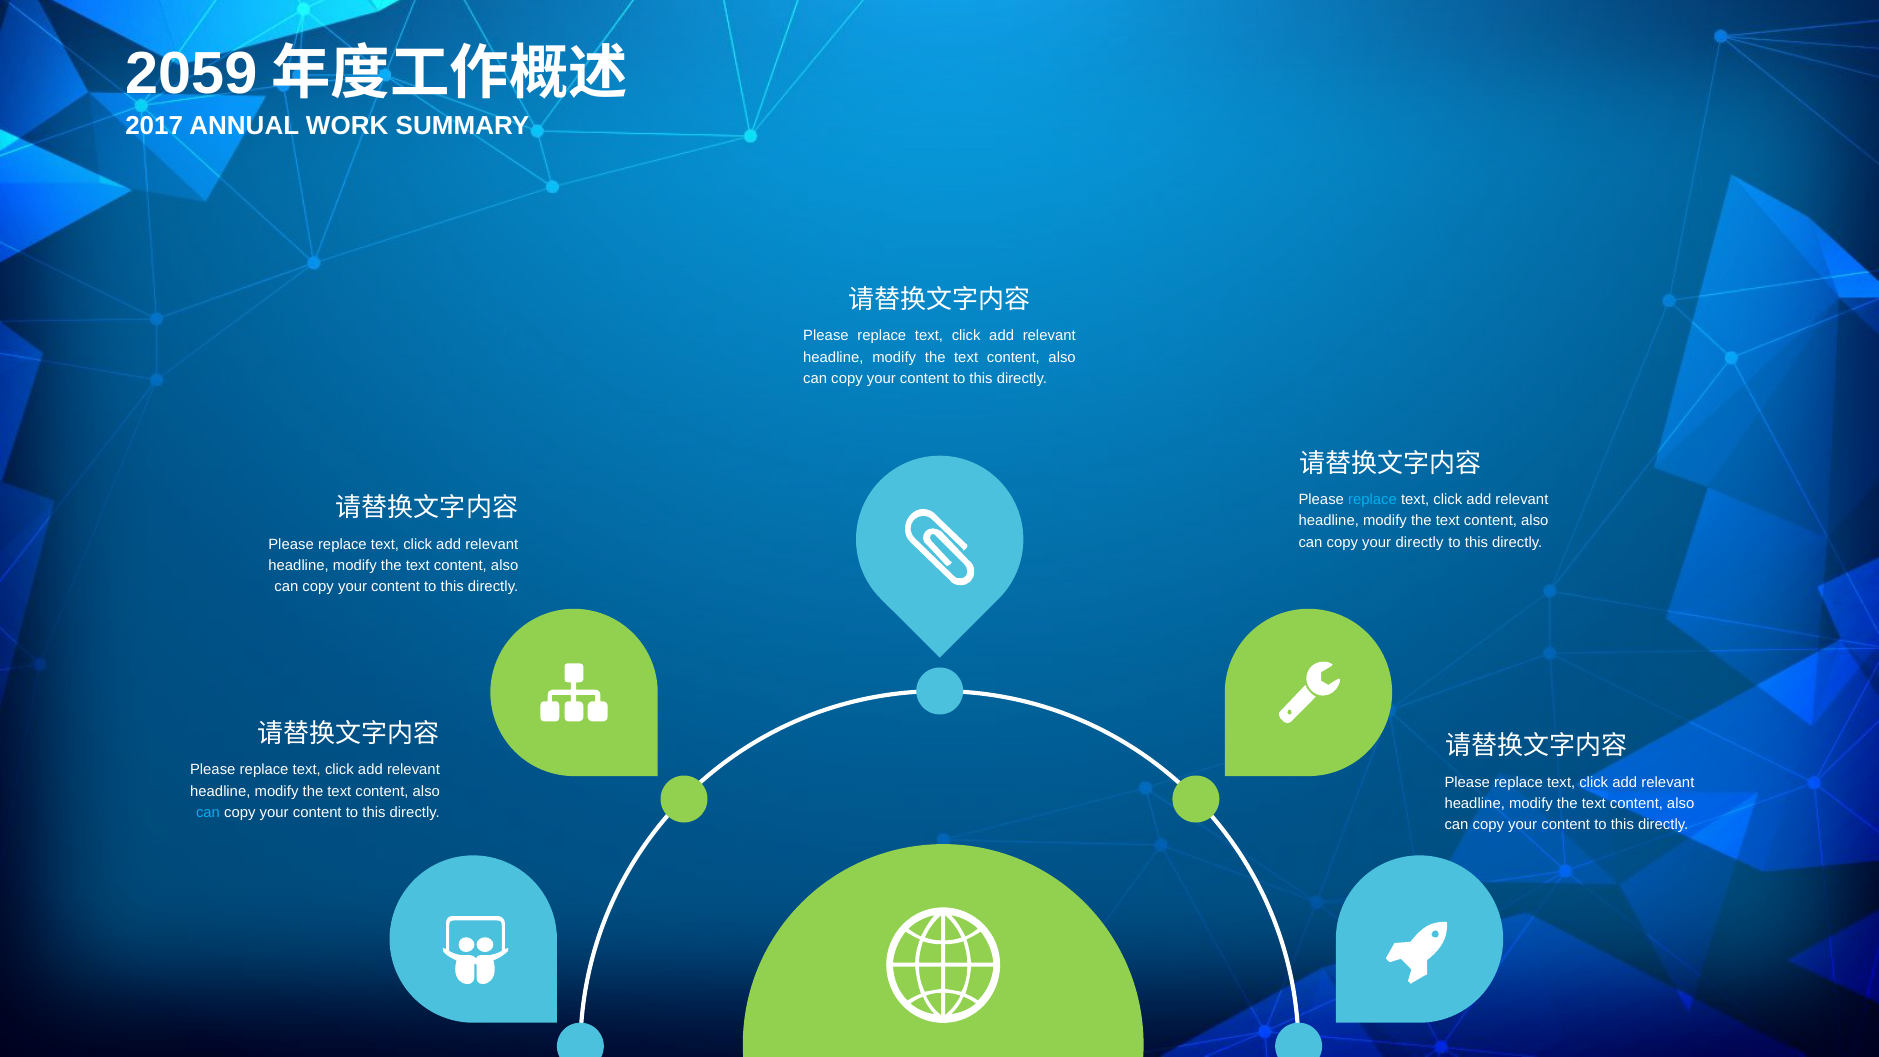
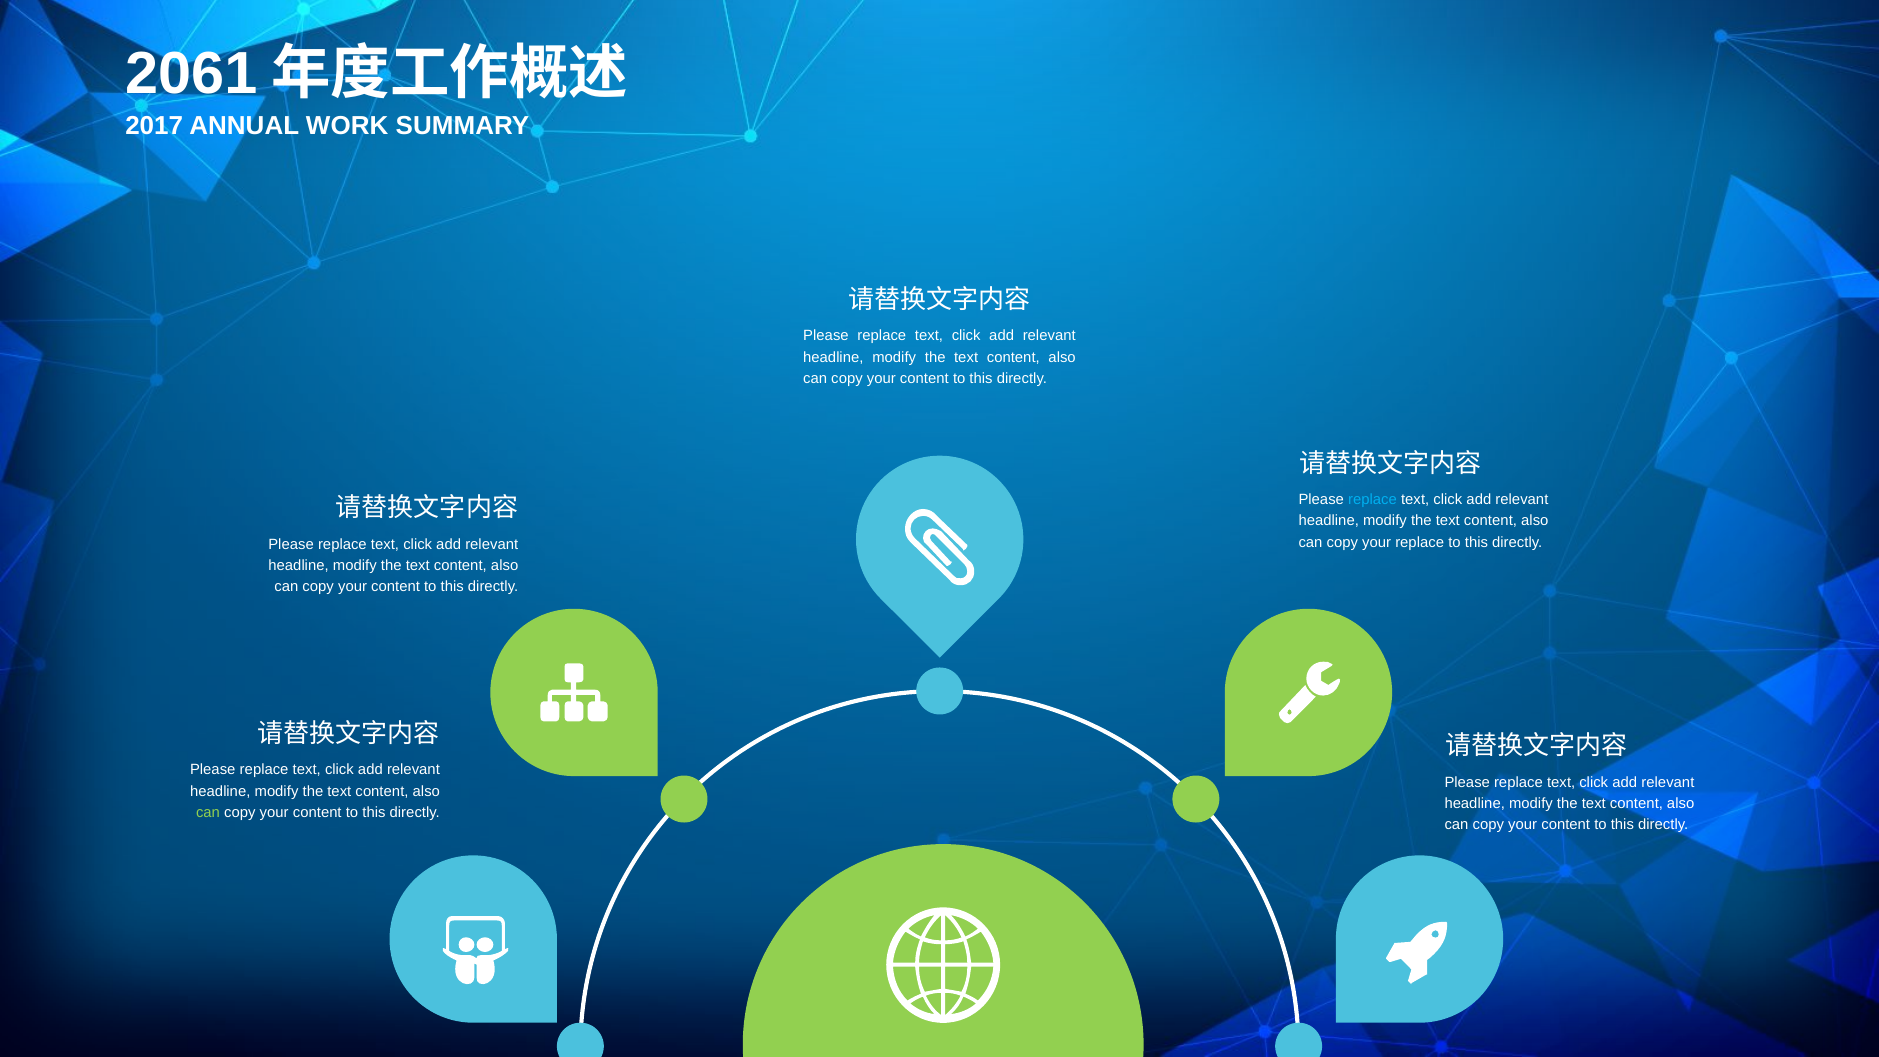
2059: 2059 -> 2061
your directly: directly -> replace
can at (208, 813) colour: light blue -> light green
